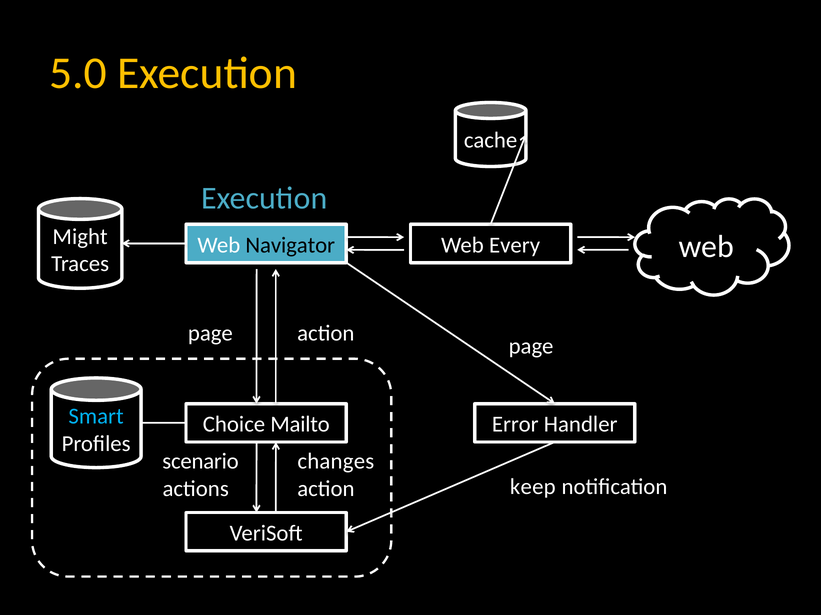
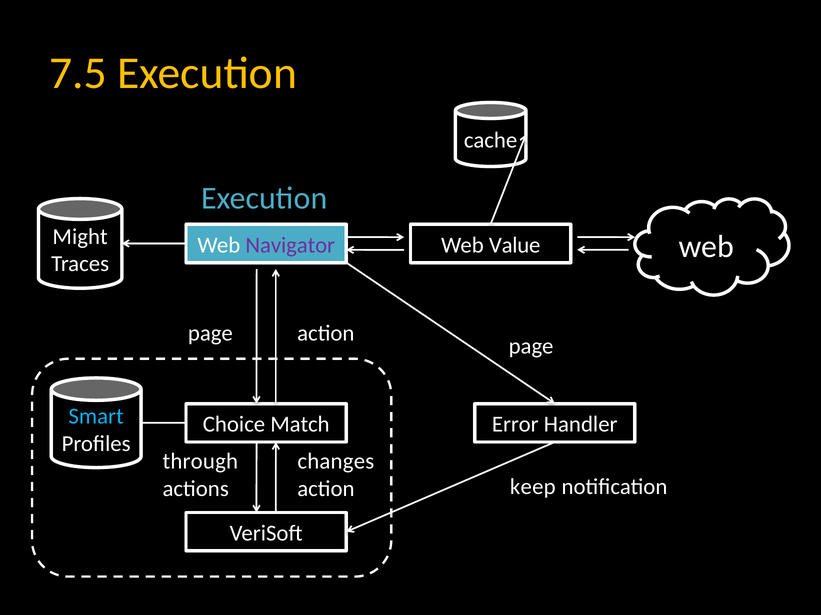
5.0: 5.0 -> 7.5
Navigator colour: black -> purple
Every: Every -> Value
Mailto: Mailto -> Match
scenario: scenario -> through
